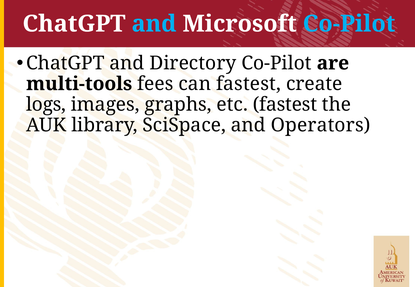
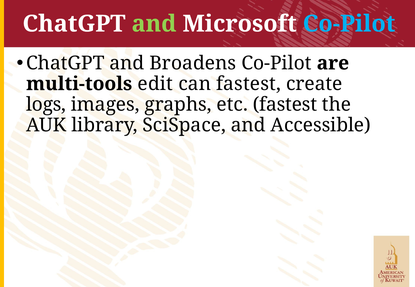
and at (154, 24) colour: light blue -> light green
Directory: Directory -> Broadens
fees: fees -> edit
Operators: Operators -> Accessible
